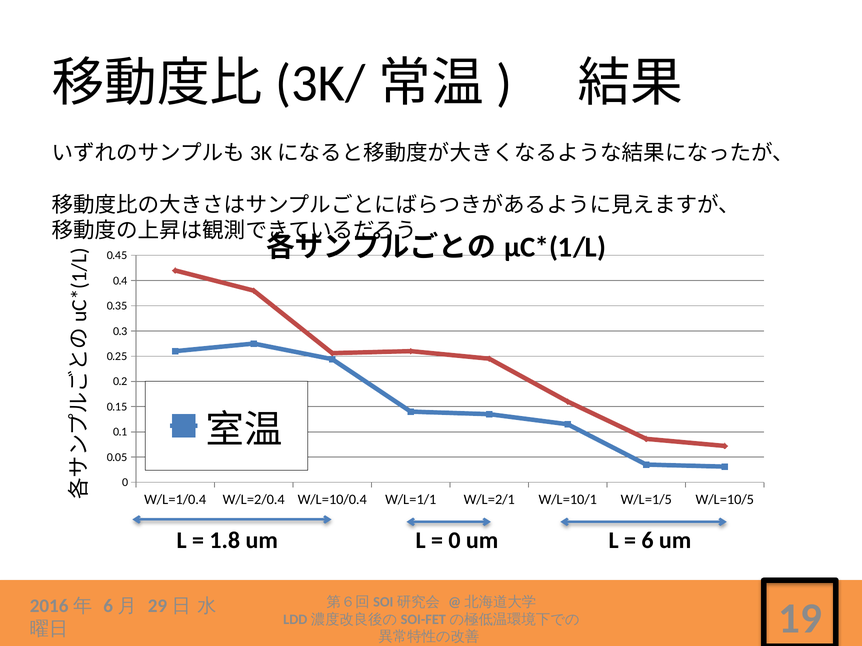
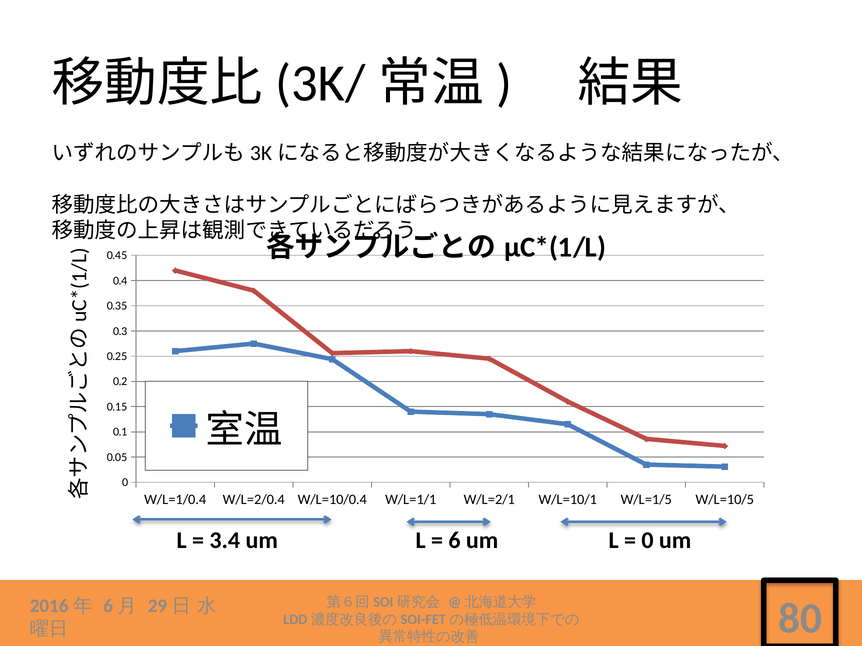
1.8: 1.8 -> 3.4
0 at (454, 541): 0 -> 6
6 at (647, 541): 6 -> 0
19: 19 -> 80
